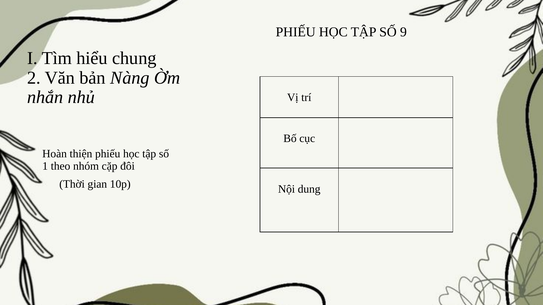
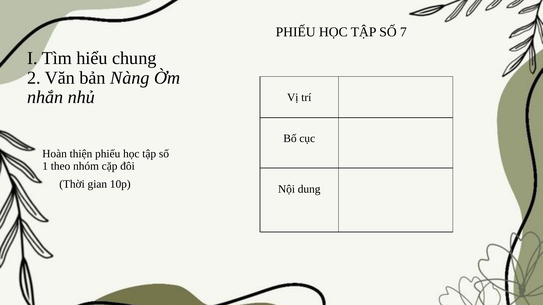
9: 9 -> 7
